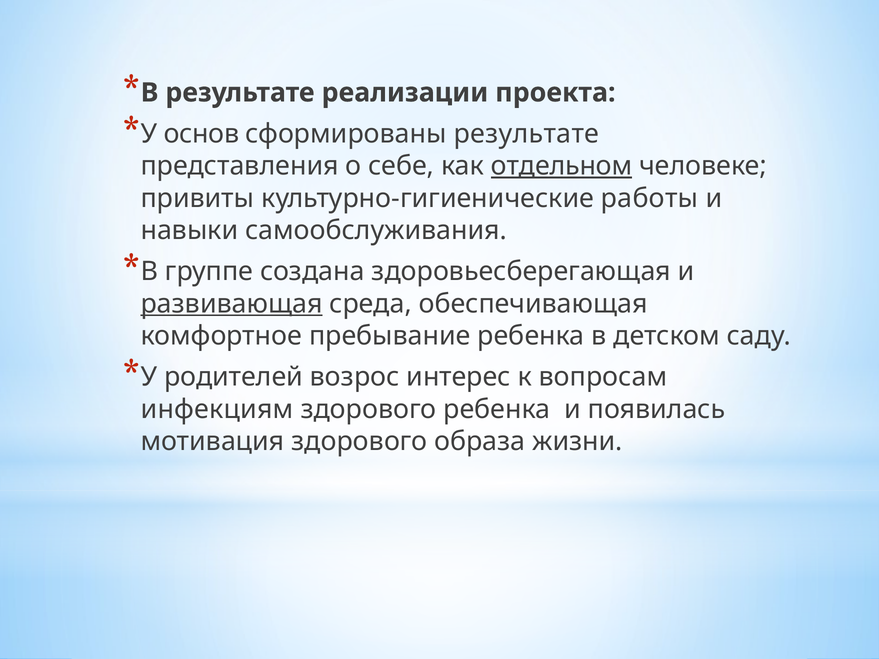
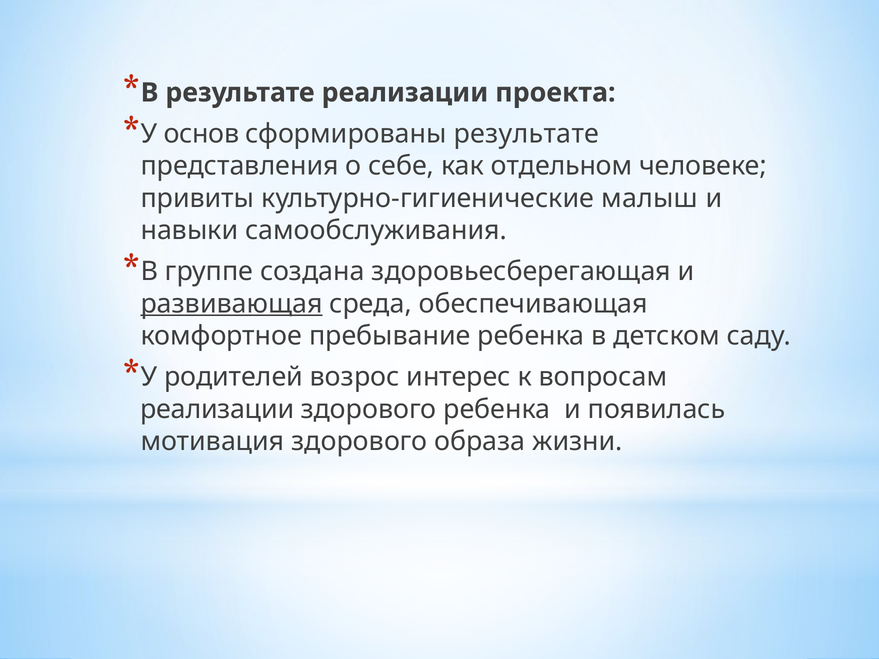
отдельном underline: present -> none
работы: работы -> малыш
инфекциям at (217, 409): инфекциям -> реализации
